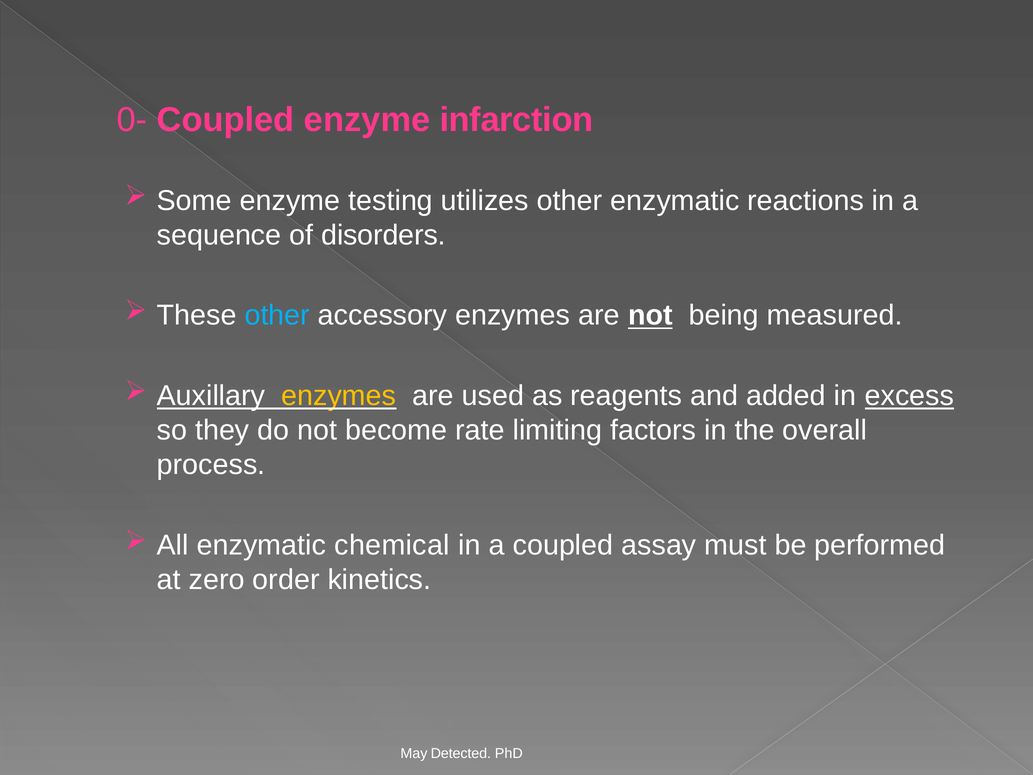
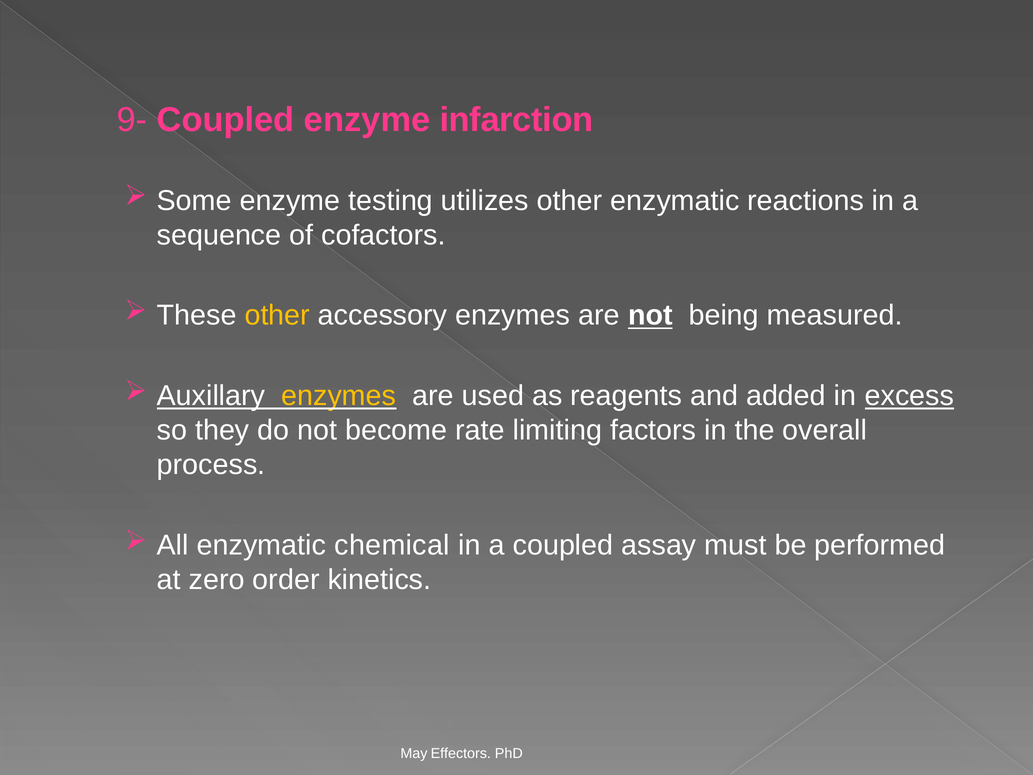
0-: 0- -> 9-
disorders: disorders -> cofactors
other at (277, 315) colour: light blue -> yellow
Detected: Detected -> Effectors
